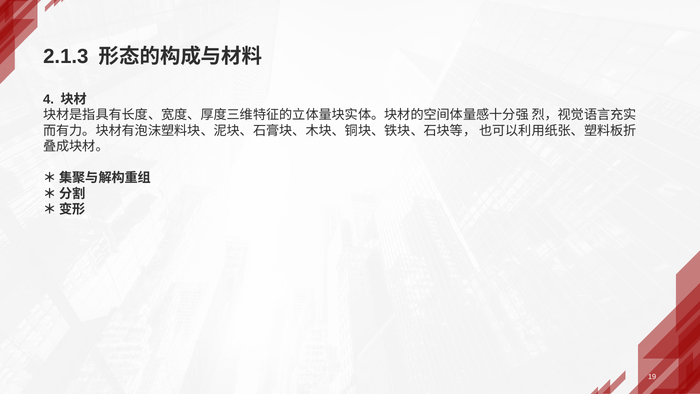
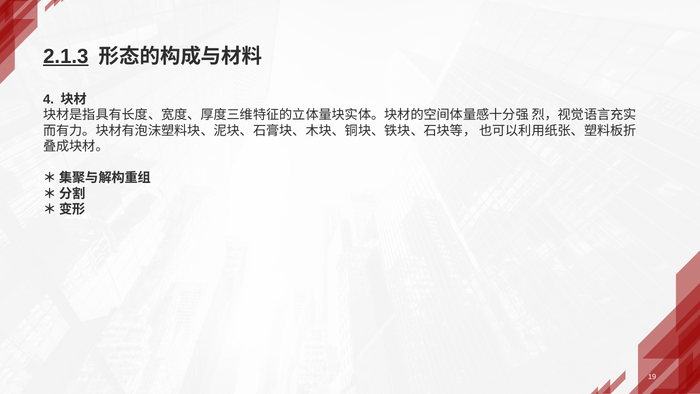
2.1.3 underline: none -> present
